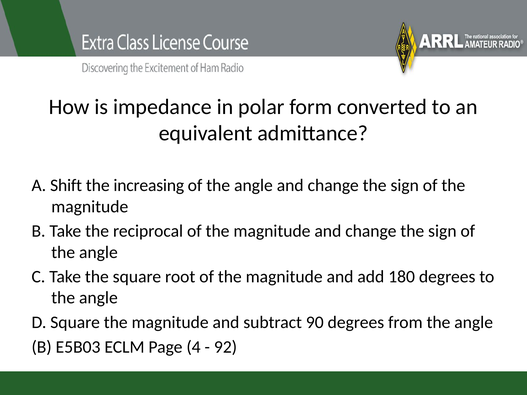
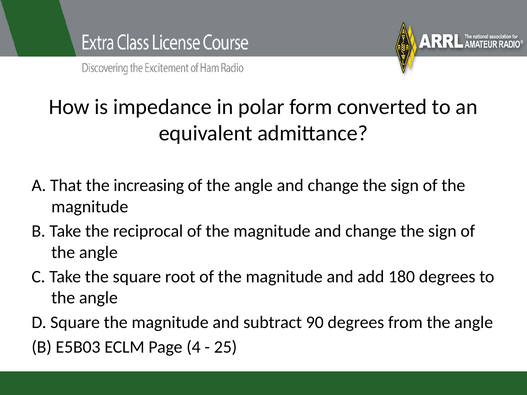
Shift: Shift -> That
92: 92 -> 25
